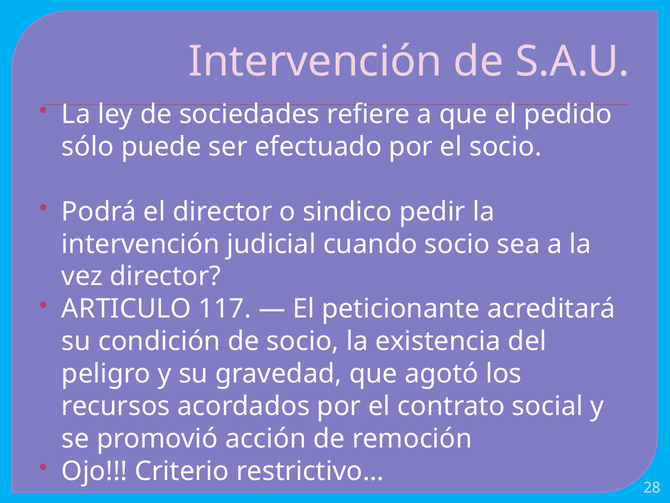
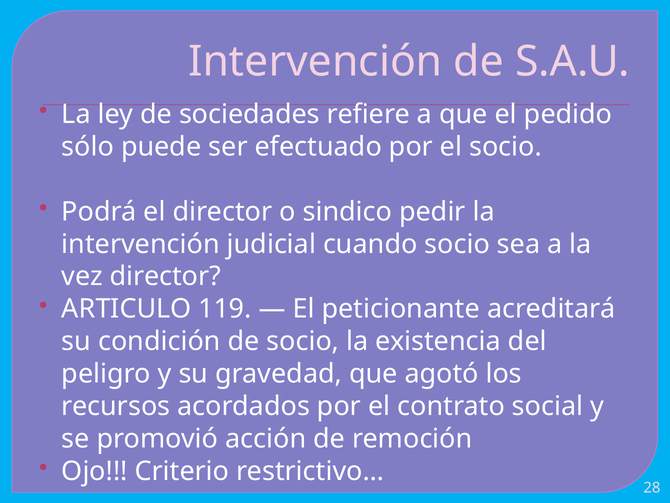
117: 117 -> 119
